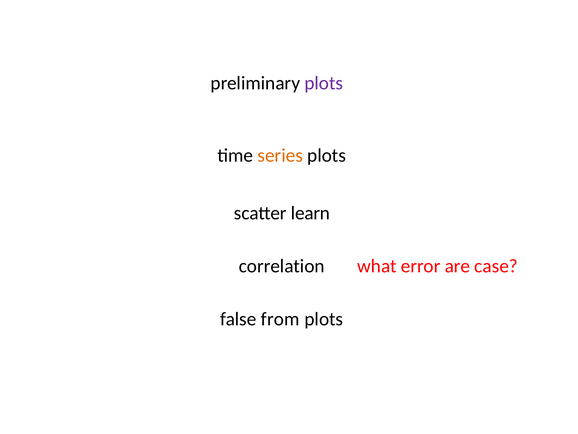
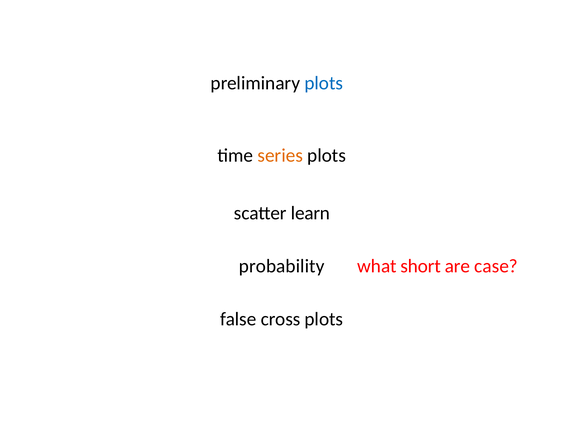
plots at (324, 83) colour: purple -> blue
correlation: correlation -> probability
error: error -> short
from: from -> cross
